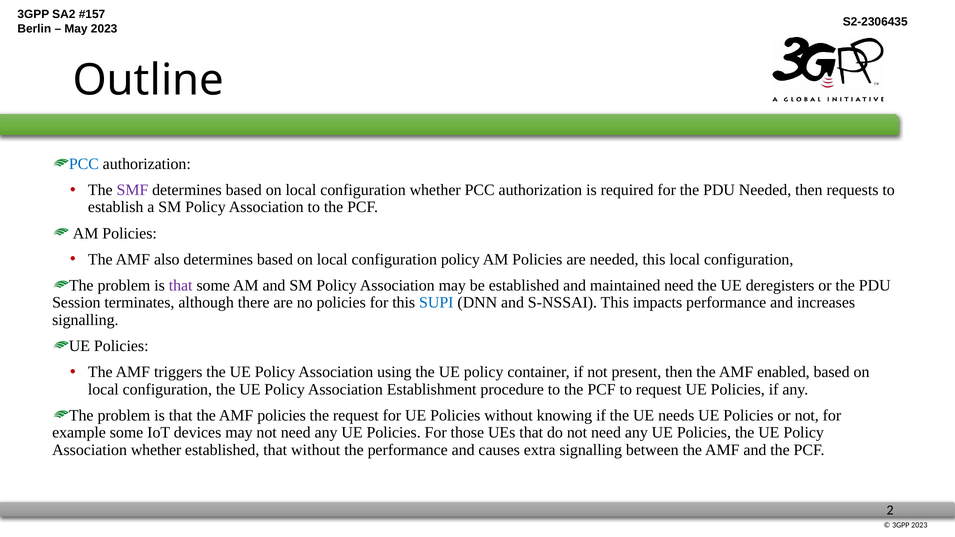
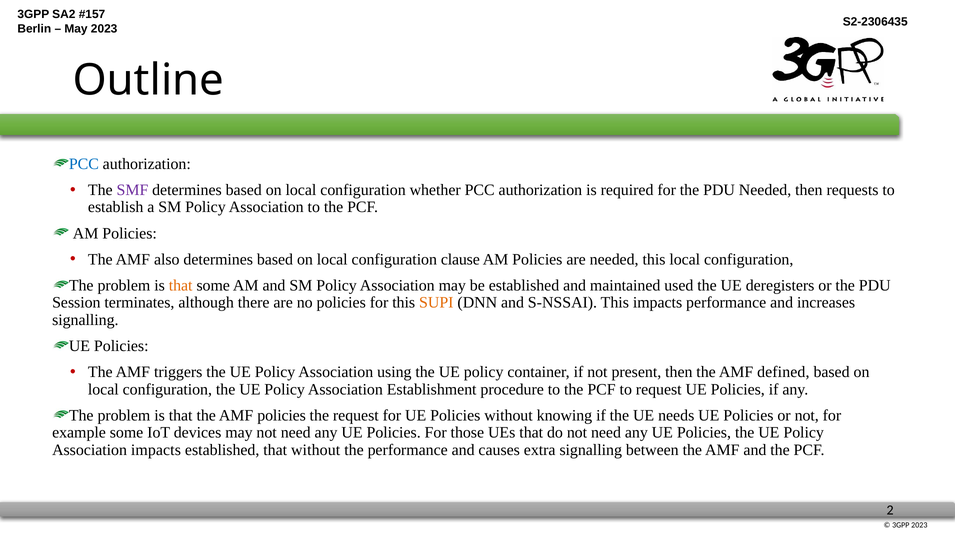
configuration policy: policy -> clause
that at (181, 286) colour: purple -> orange
maintained need: need -> used
SUPI colour: blue -> orange
enabled: enabled -> defined
Association whether: whether -> impacts
